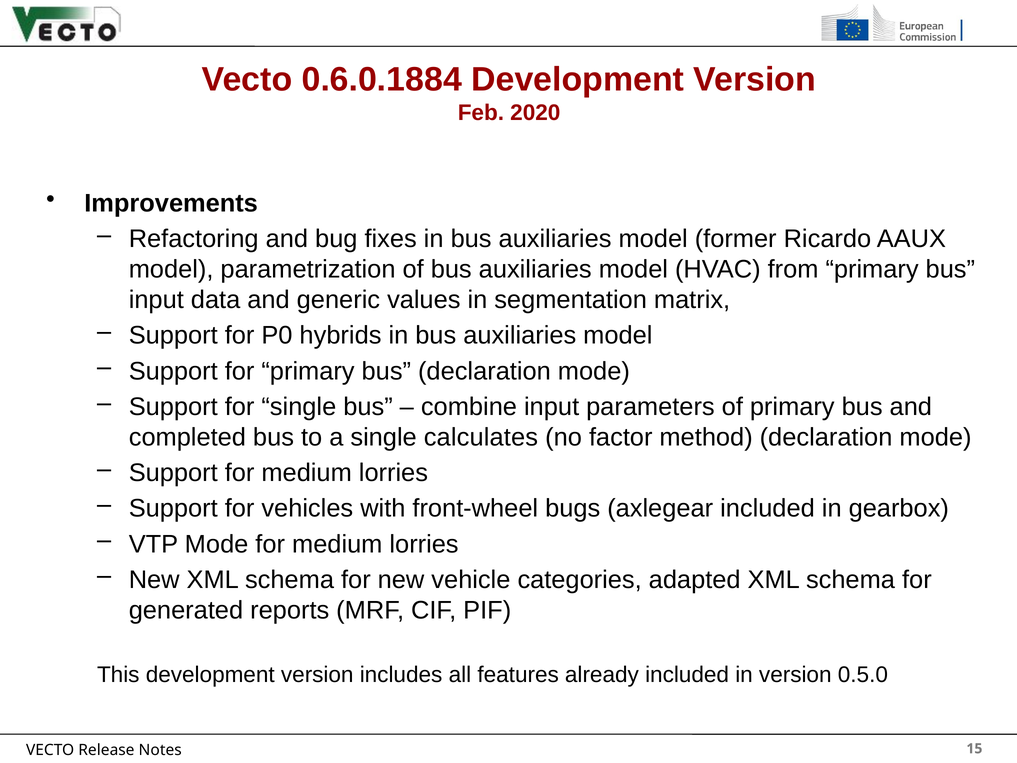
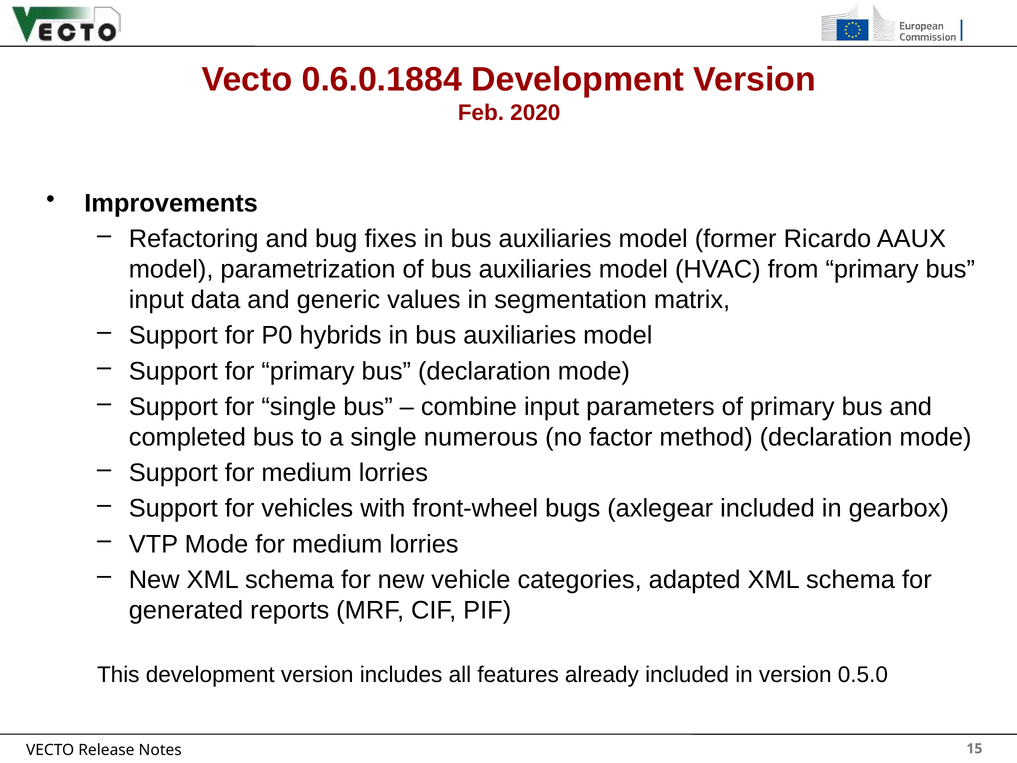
calculates: calculates -> numerous
